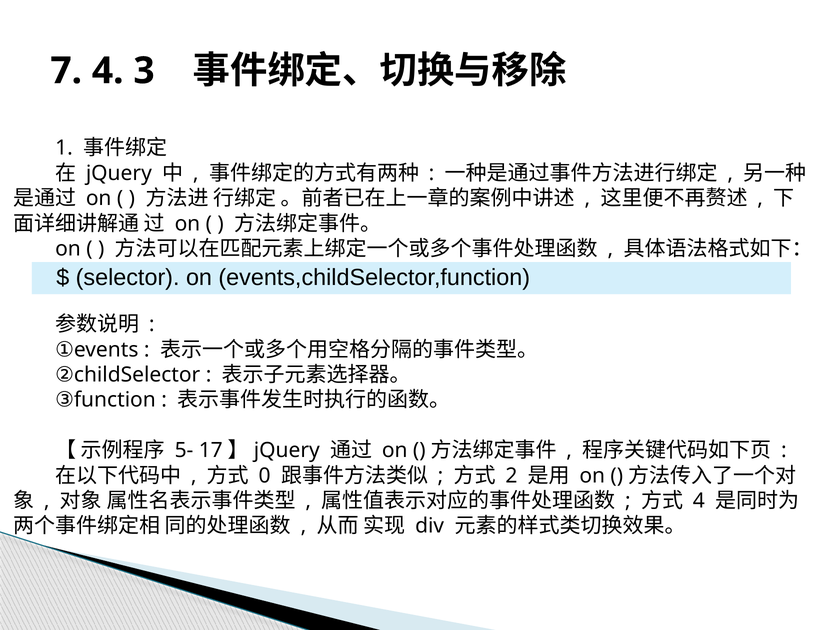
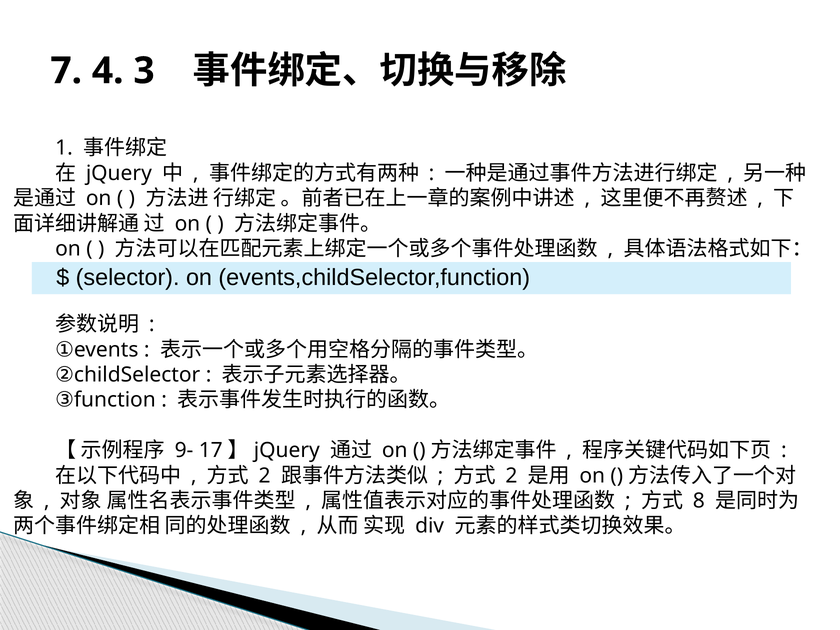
5-: 5- -> 9-
0 at (265, 476): 0 -> 2
4 at (699, 501): 4 -> 8
